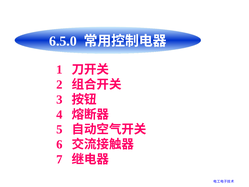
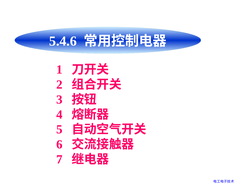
6.5.0: 6.5.0 -> 5.4.6
